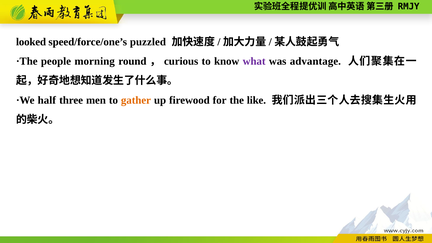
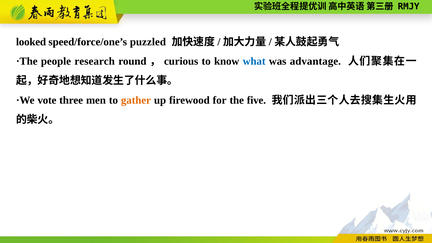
morning: morning -> research
what colour: purple -> blue
half: half -> vote
like: like -> five
